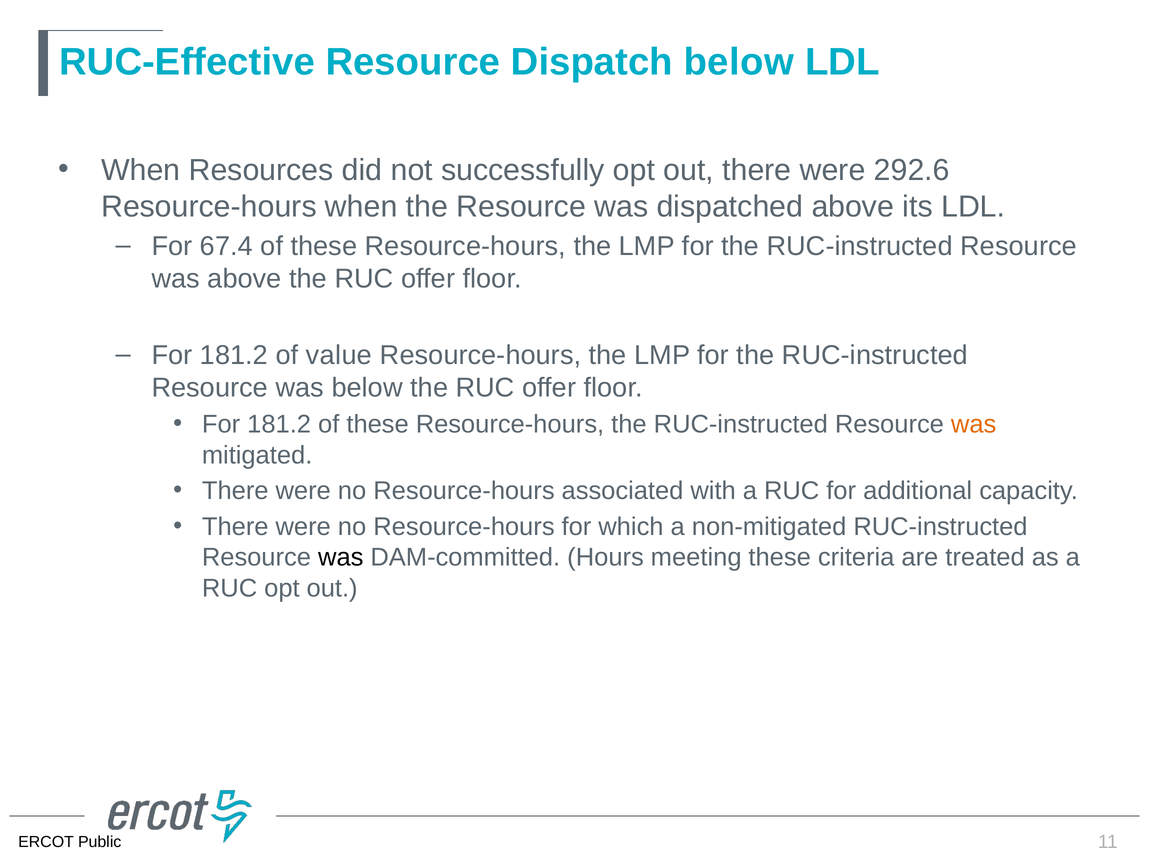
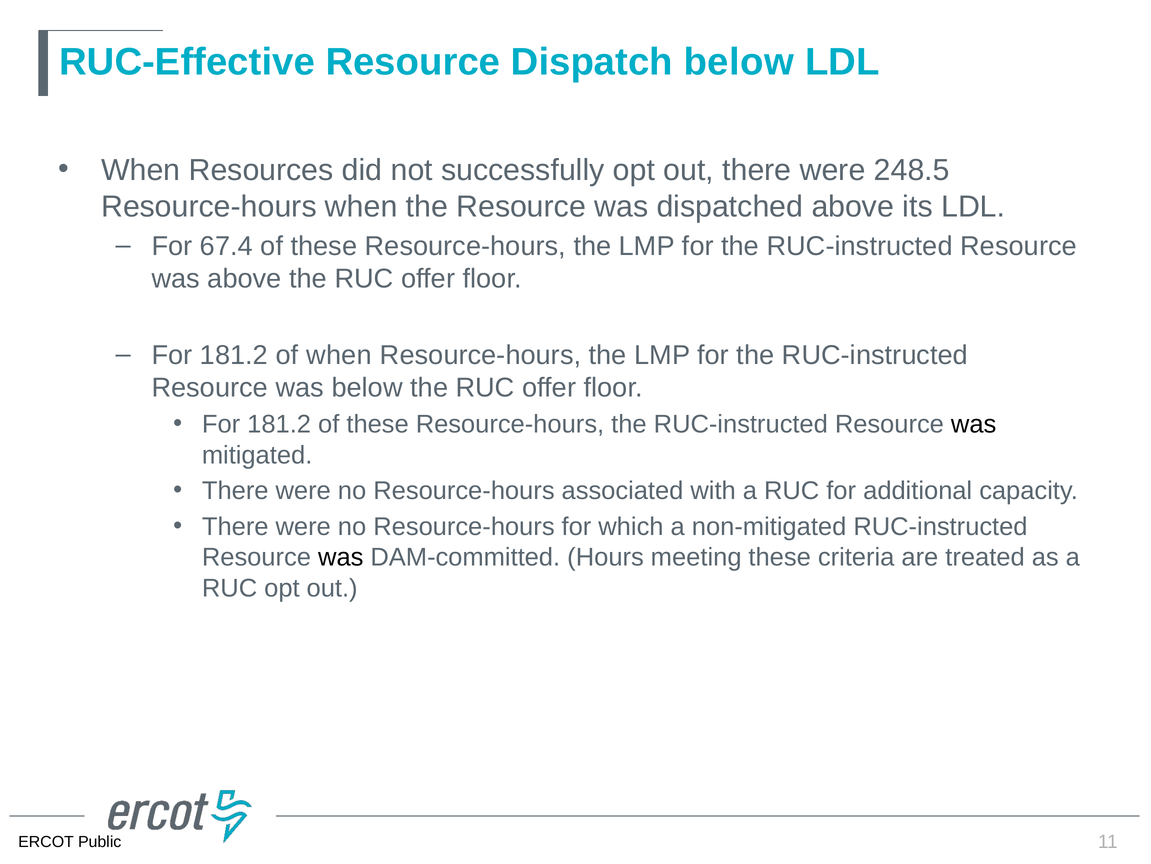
292.6: 292.6 -> 248.5
of value: value -> when
was at (974, 424) colour: orange -> black
